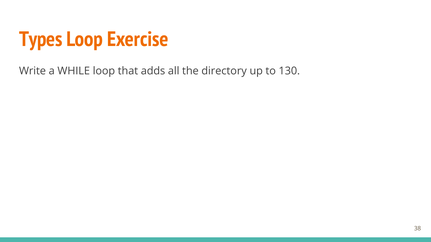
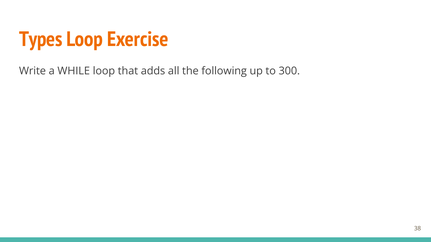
directory: directory -> following
130: 130 -> 300
